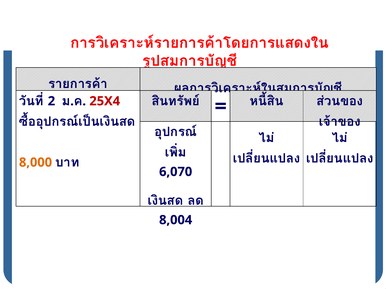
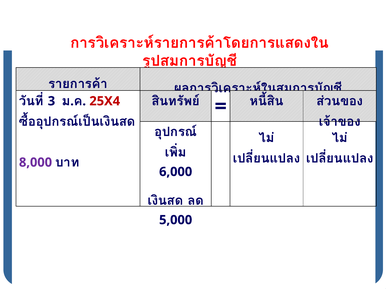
2: 2 -> 3
8,000 colour: orange -> purple
6,070: 6,070 -> 6,000
8,004: 8,004 -> 5,000
